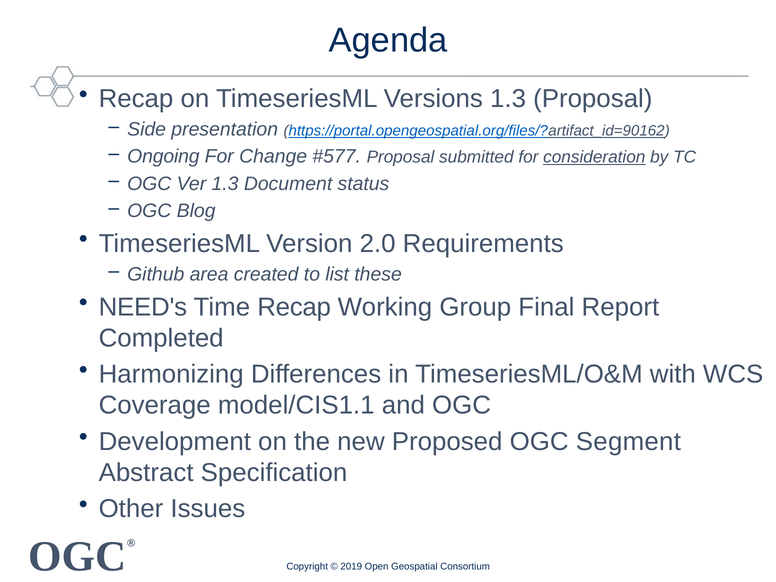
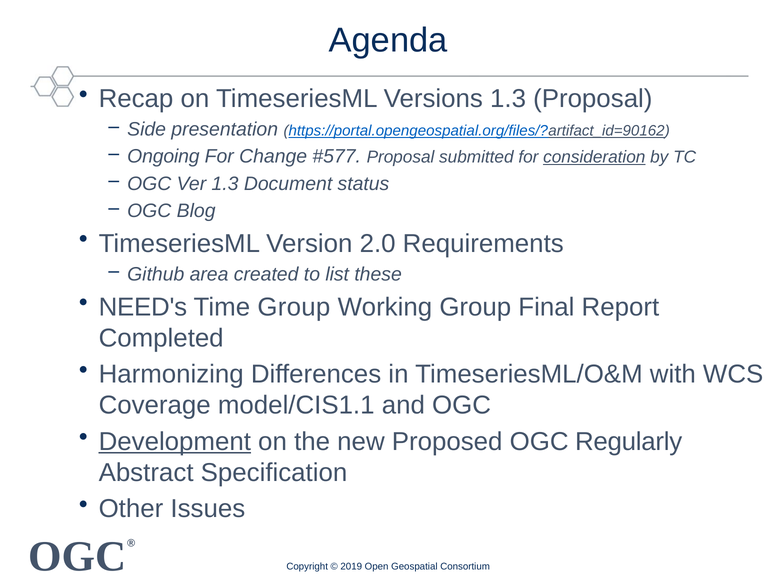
Time Recap: Recap -> Group
Development underline: none -> present
Segment: Segment -> Regularly
